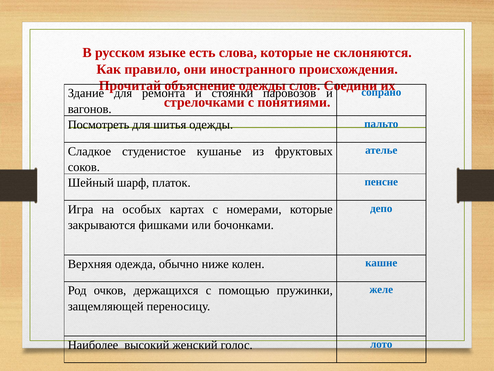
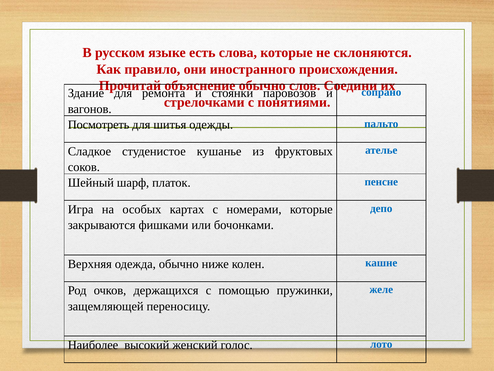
одежды at (262, 86): одежды -> обычно
